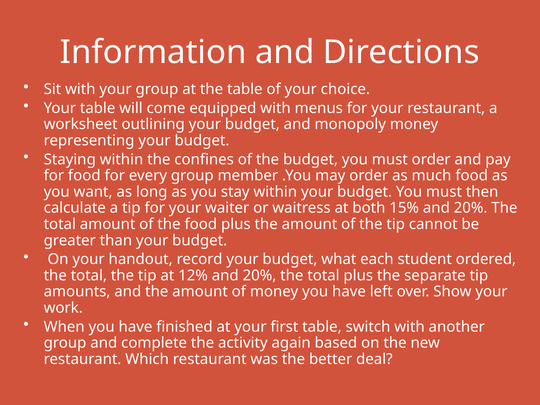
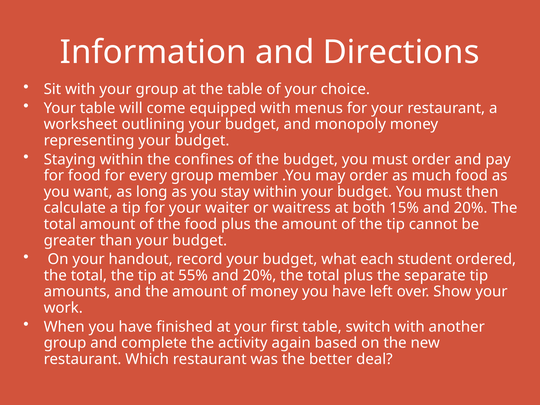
12%: 12% -> 55%
